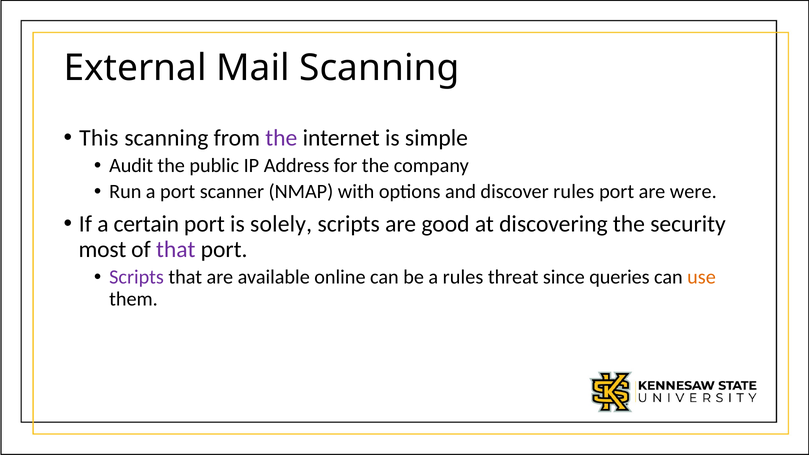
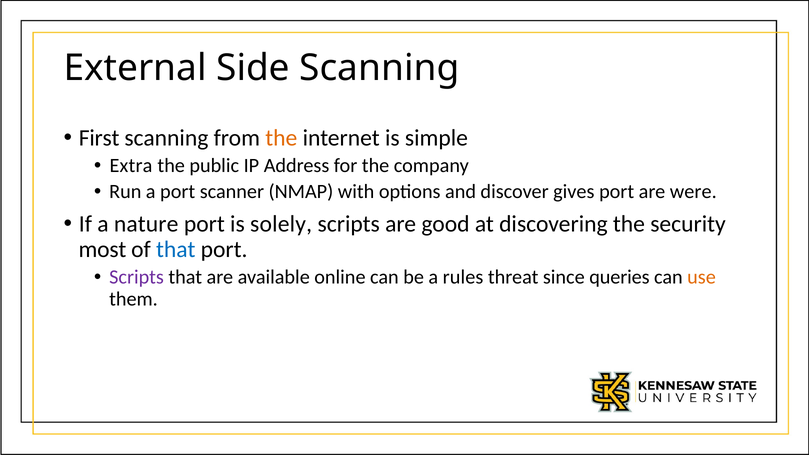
Mail: Mail -> Side
This: This -> First
the at (281, 138) colour: purple -> orange
Audit: Audit -> Extra
discover rules: rules -> gives
certain: certain -> nature
that at (176, 249) colour: purple -> blue
